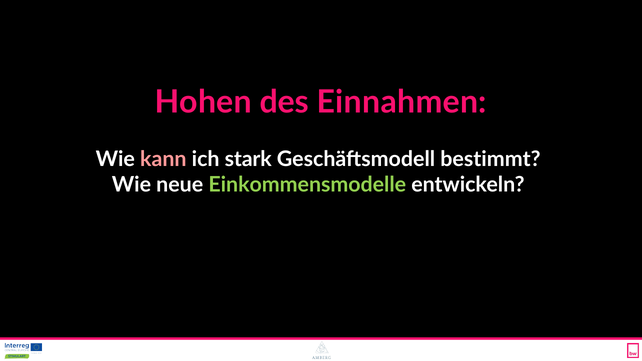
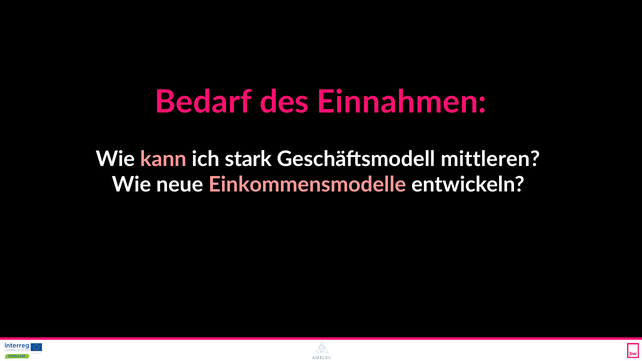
Hohen: Hohen -> Bedarf
bestimmt: bestimmt -> mittleren
Einkommensmodelle colour: light green -> pink
